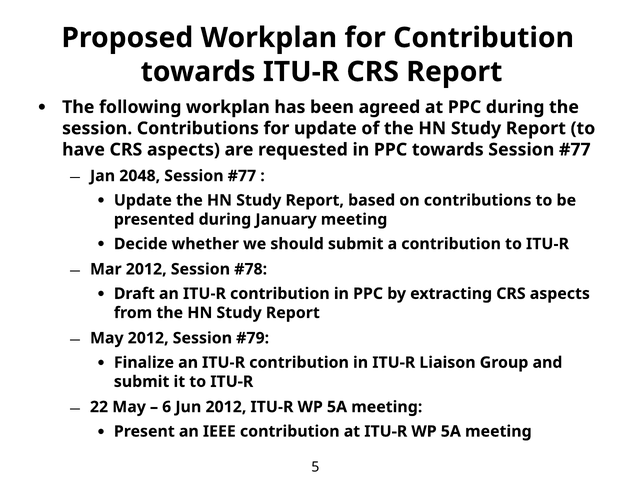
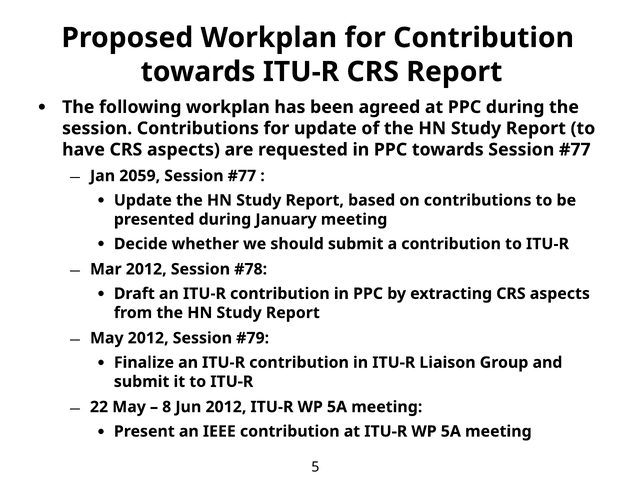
2048: 2048 -> 2059
6: 6 -> 8
